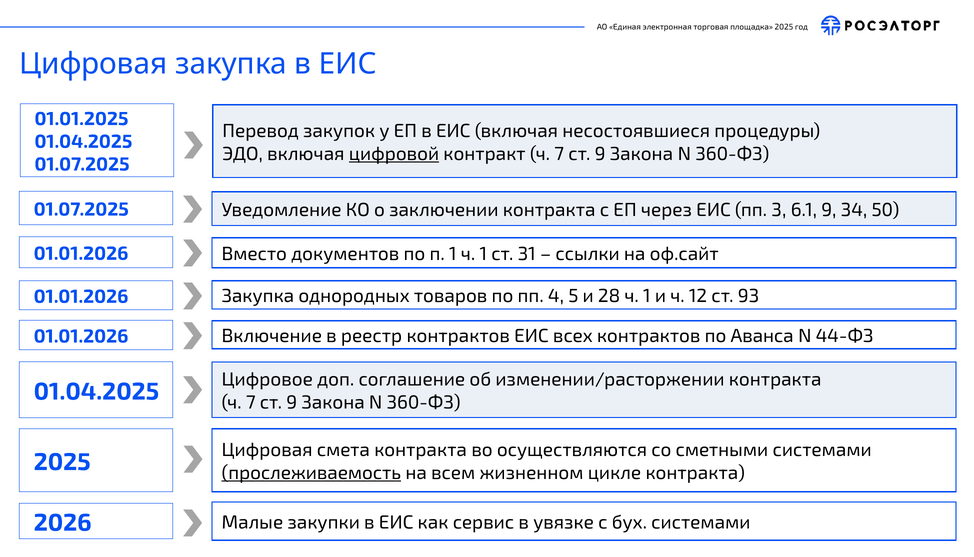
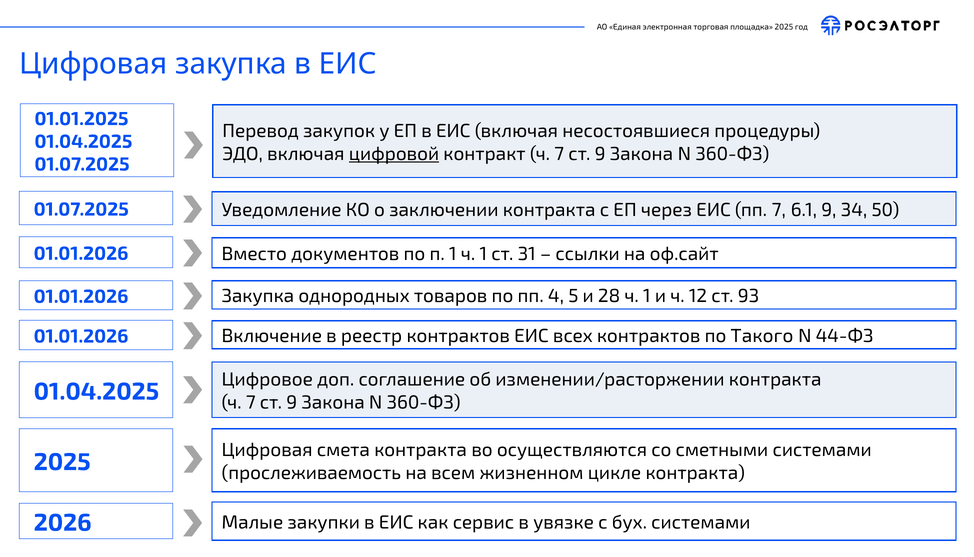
пп 3: 3 -> 7
Аванса: Аванса -> Такого
прослеживаемость underline: present -> none
